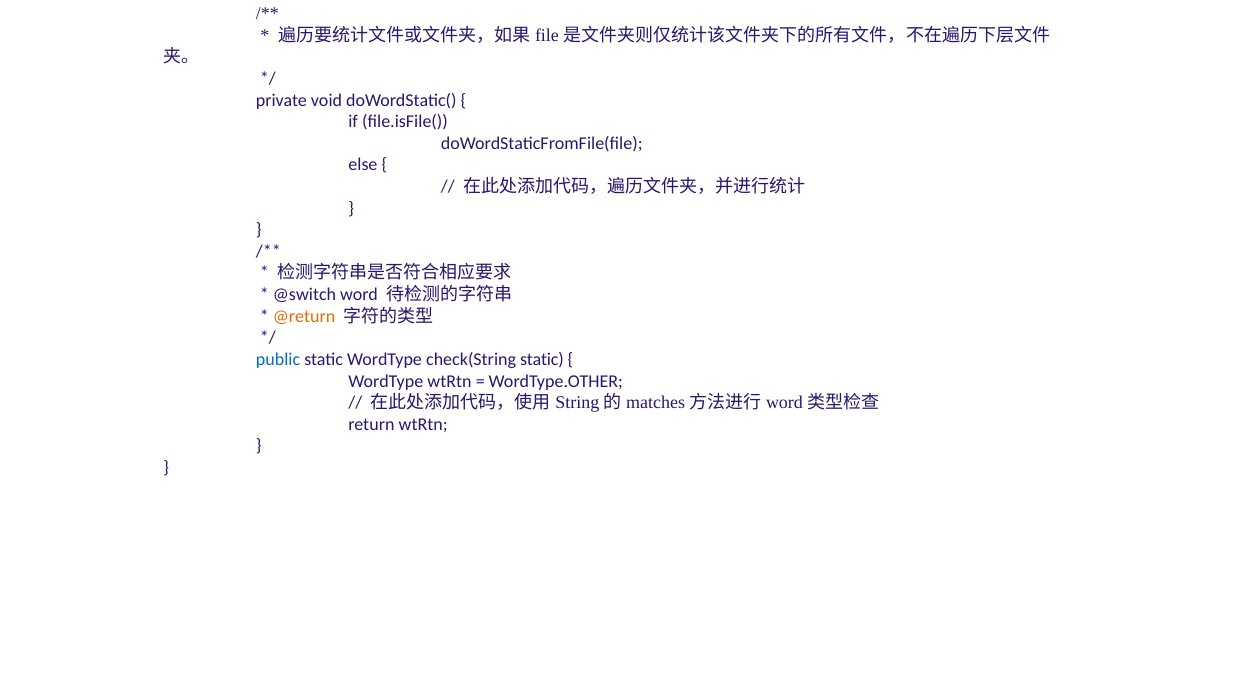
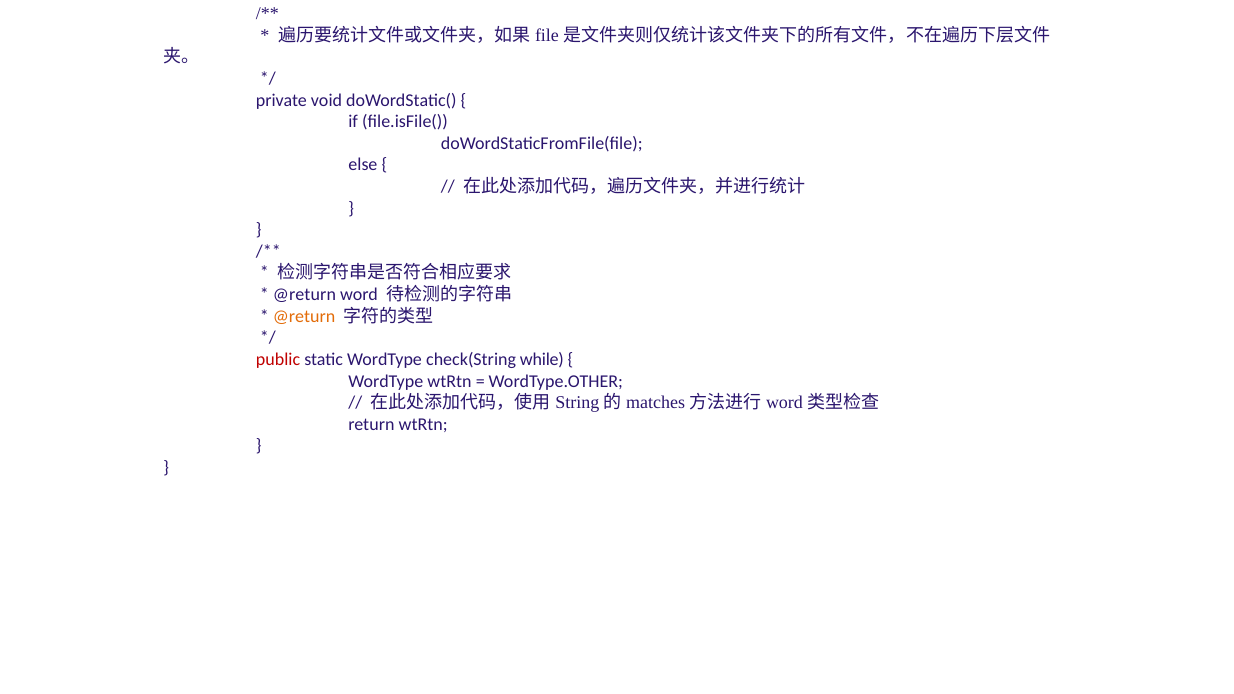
@switch at (304, 295): @switch -> @return
public colour: blue -> red
check(String static: static -> while
